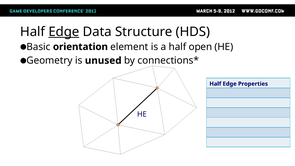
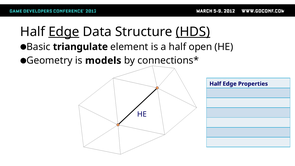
HDS underline: none -> present
orientation: orientation -> triangulate
unused: unused -> models
